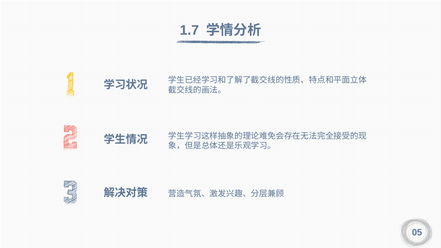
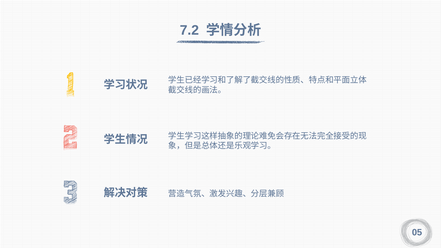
1.7: 1.7 -> 7.2
